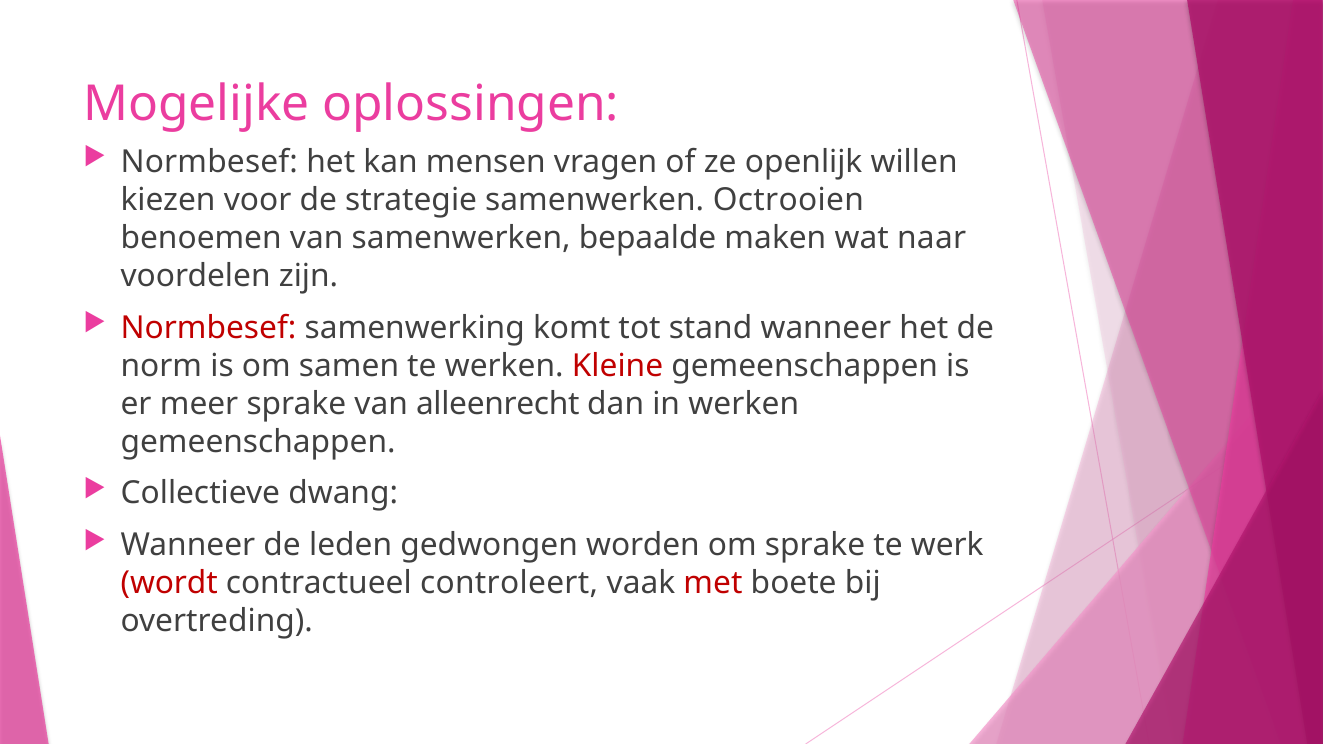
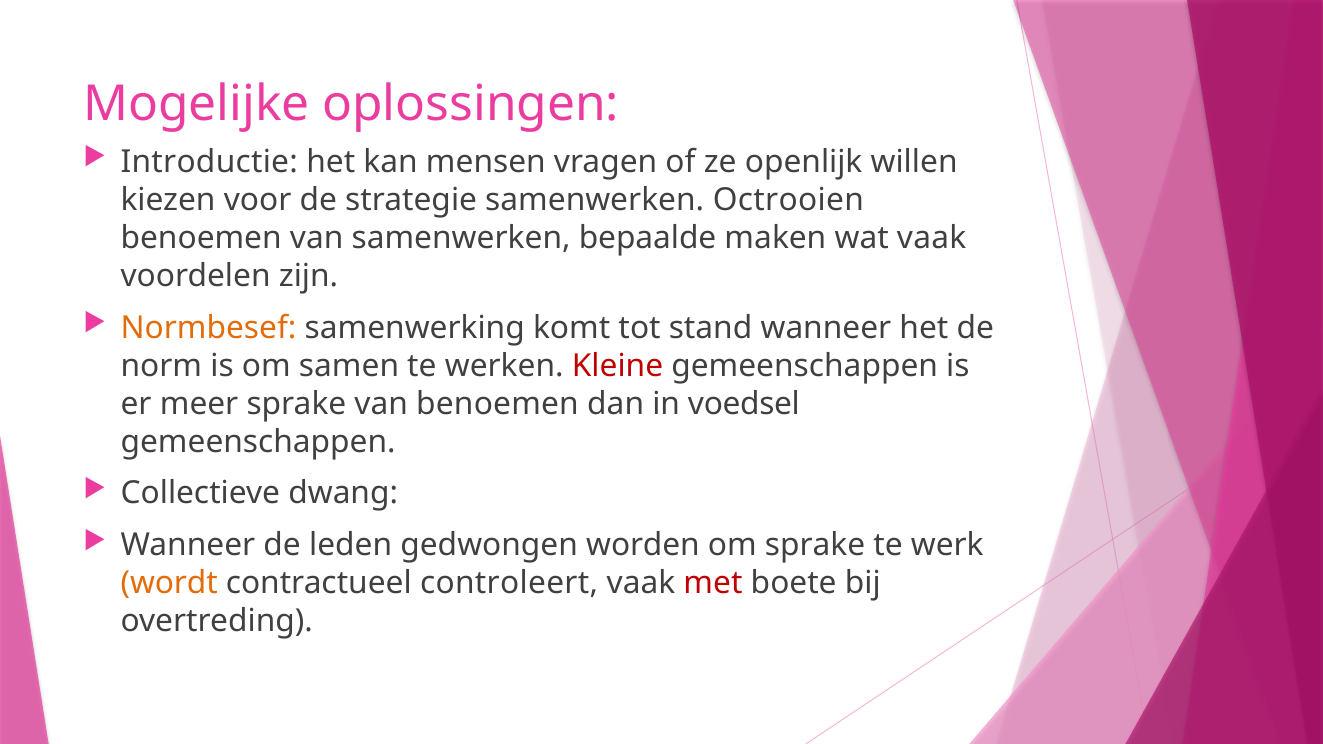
Normbesef at (209, 162): Normbesef -> Introductie
wat naar: naar -> vaak
Normbesef at (209, 328) colour: red -> orange
van alleenrecht: alleenrecht -> benoemen
in werken: werken -> voedsel
wordt colour: red -> orange
